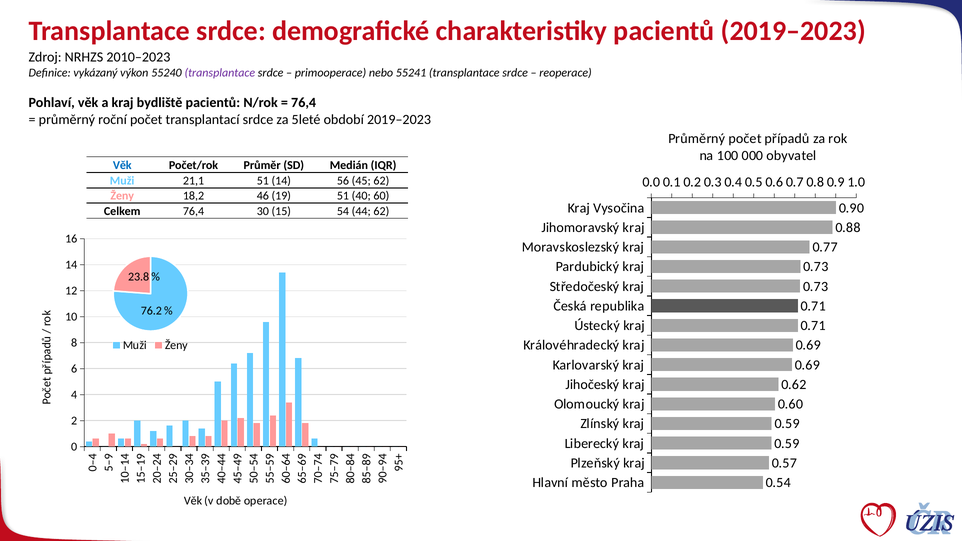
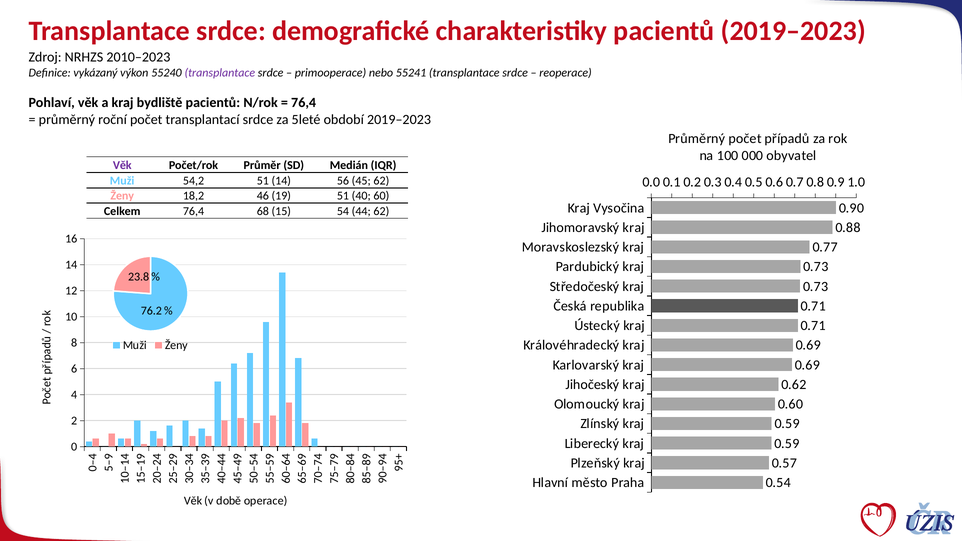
Věk at (122, 165) colour: blue -> purple
21,1: 21,1 -> 54,2
30: 30 -> 68
